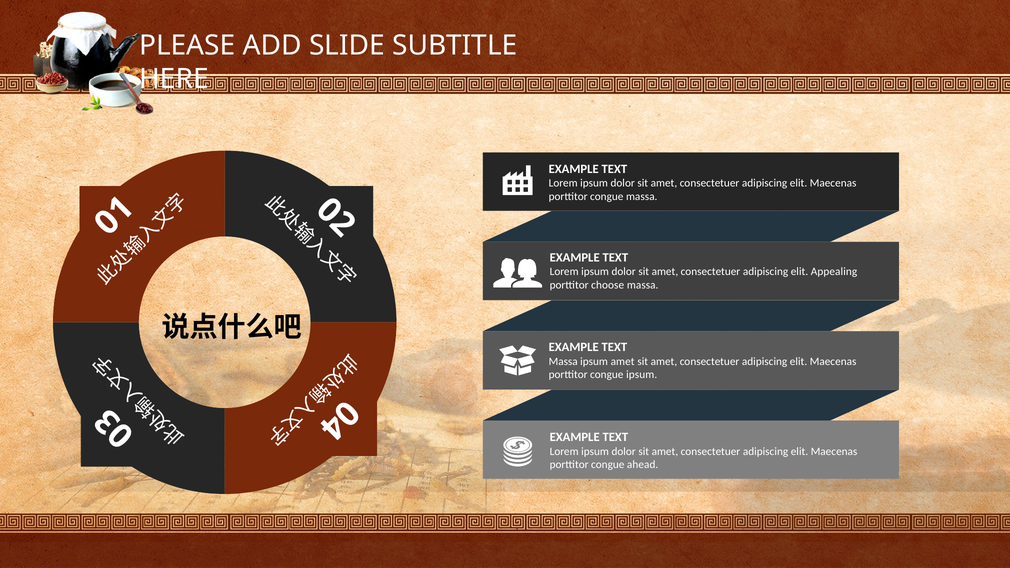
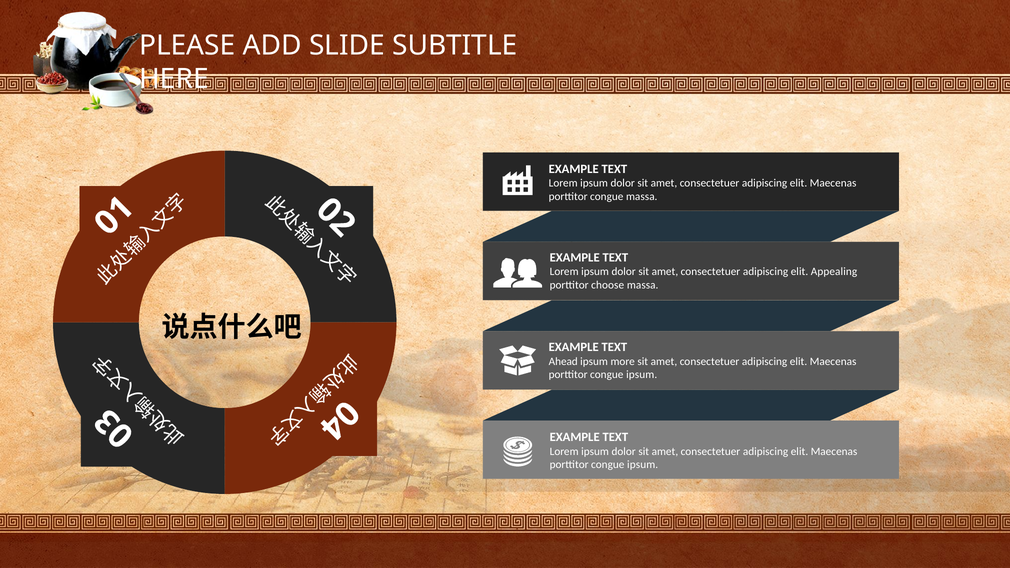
Massa at (563, 361): Massa -> Ahead
ipsum amet: amet -> more
ahead at (643, 465): ahead -> ipsum
